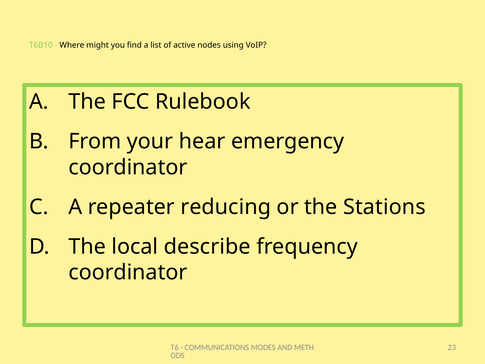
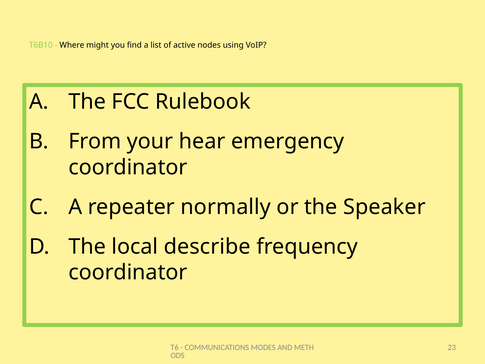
reducing: reducing -> normally
Stations: Stations -> Speaker
